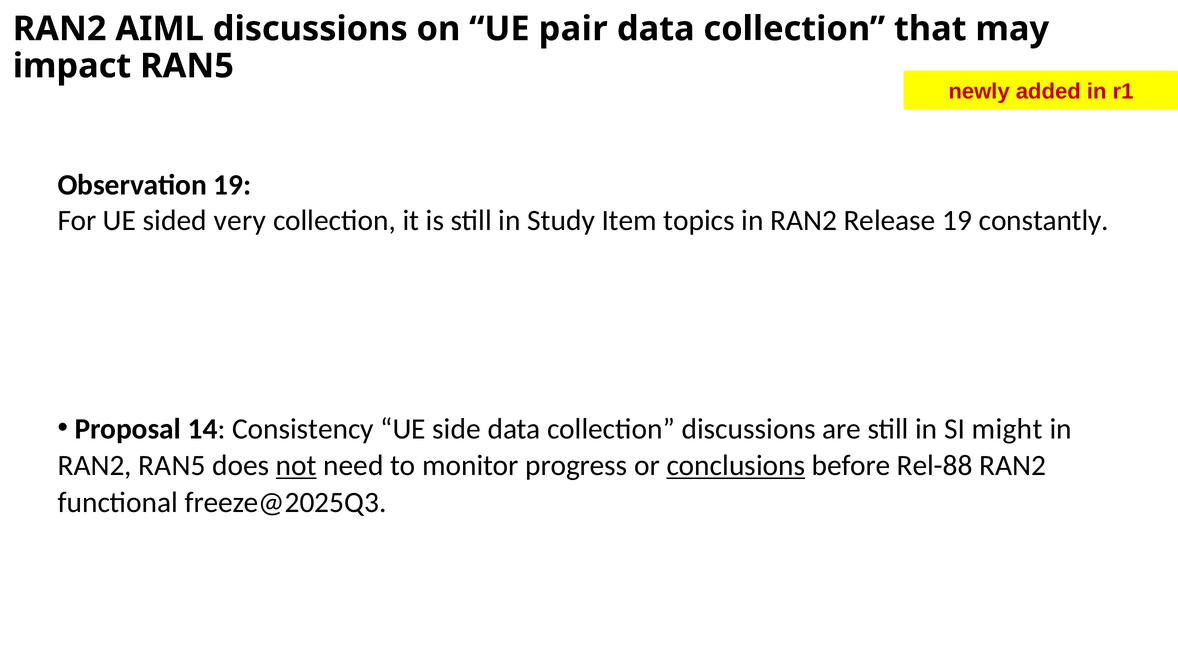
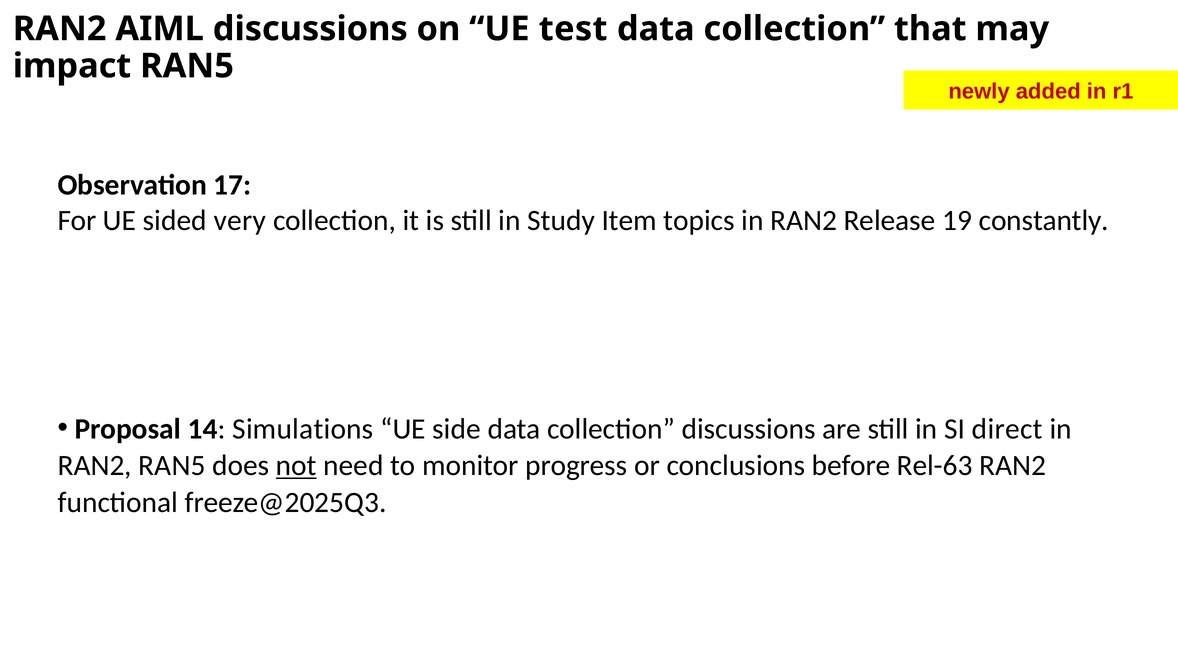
pair: pair -> test
Observation 19: 19 -> 17
Consistency: Consistency -> Simulations
might: might -> direct
conclusions underline: present -> none
Rel-88: Rel-88 -> Rel-63
